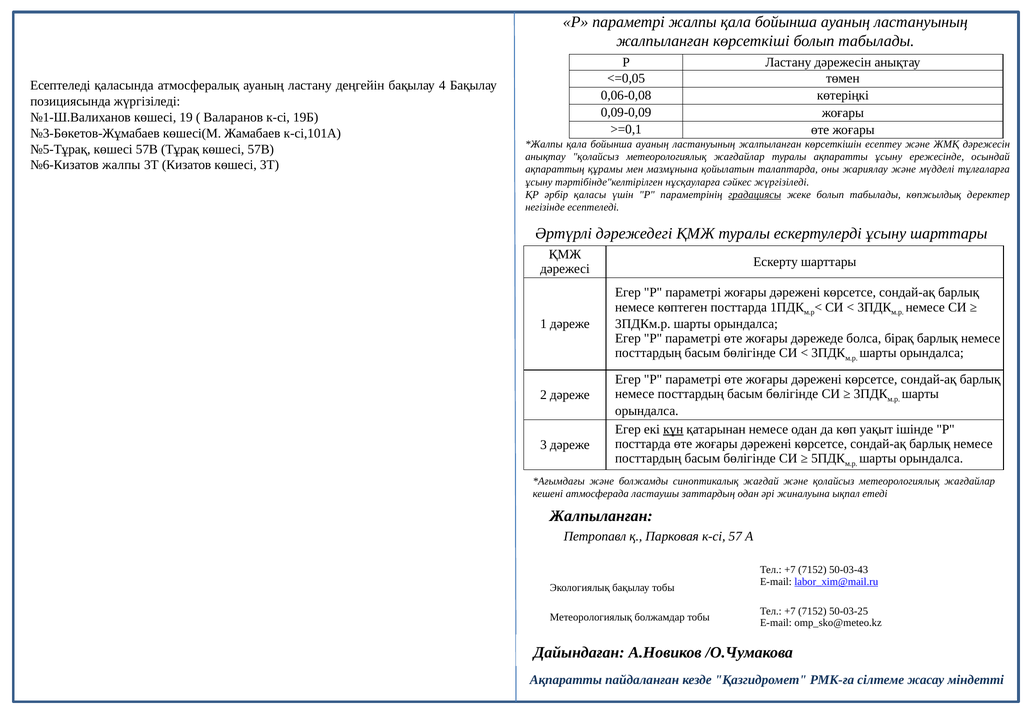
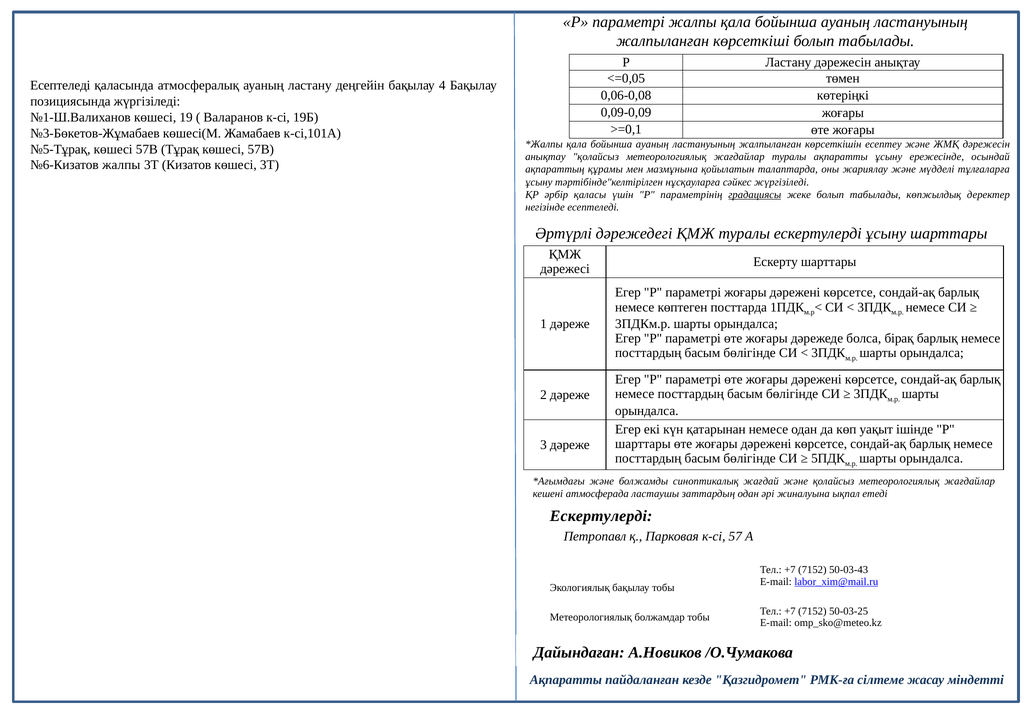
күн underline: present -> none
посттарда at (643, 444): посттарда -> шарттары
Жалпыланған at (601, 516): Жалпыланған -> Ескертулерді
